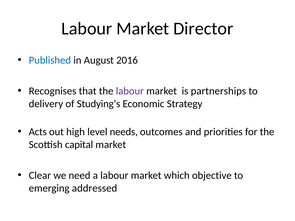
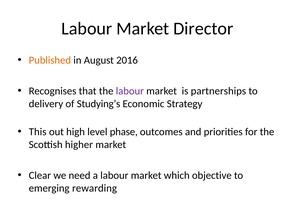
Published colour: blue -> orange
Acts: Acts -> This
needs: needs -> phase
capital: capital -> higher
addressed: addressed -> rewarding
